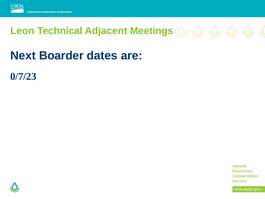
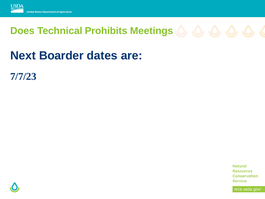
Leon: Leon -> Does
Adjacent: Adjacent -> Prohibits
0/7/23: 0/7/23 -> 7/7/23
